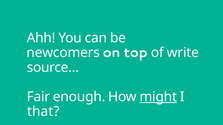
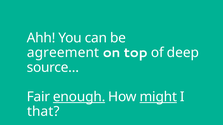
newcomers: newcomers -> agreement
write: write -> deep
enough underline: none -> present
